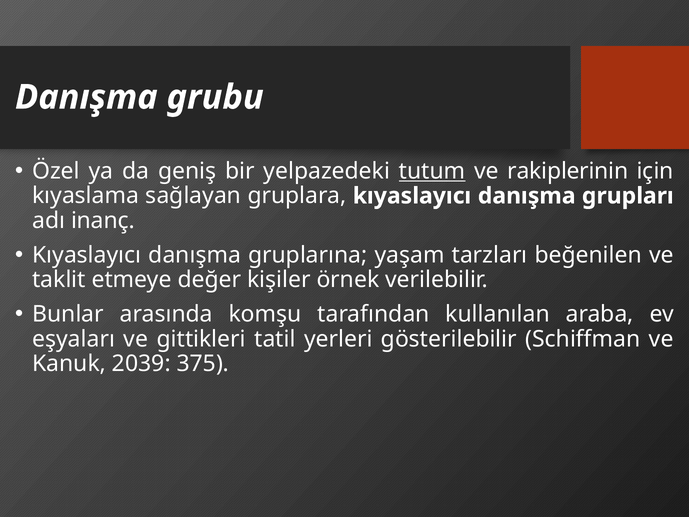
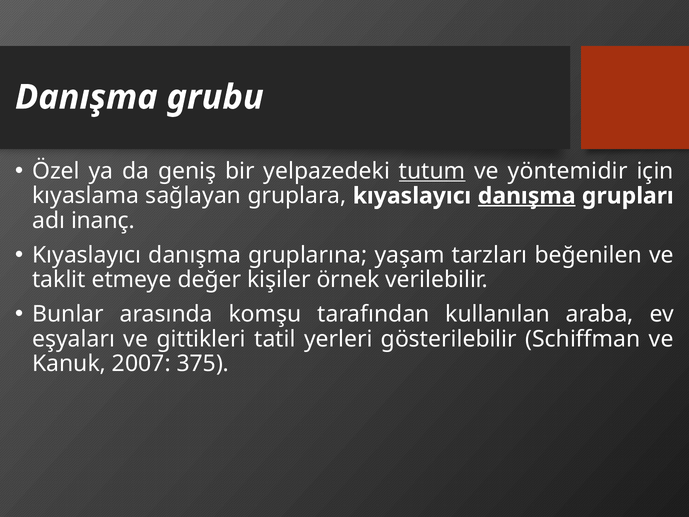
rakiplerinin: rakiplerinin -> yöntemidir
danışma at (527, 196) underline: none -> present
2039: 2039 -> 2007
